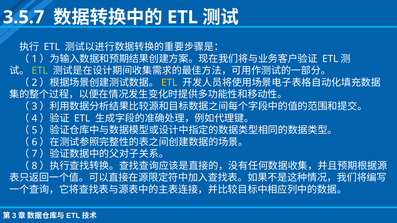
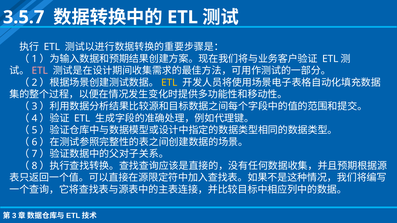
ETL at (40, 71) colour: light green -> pink
